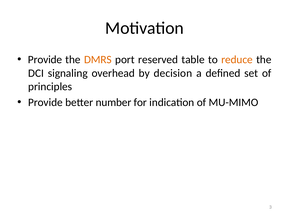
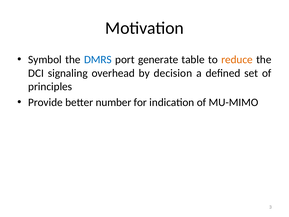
Provide at (45, 60): Provide -> Symbol
DMRS colour: orange -> blue
reserved: reserved -> generate
